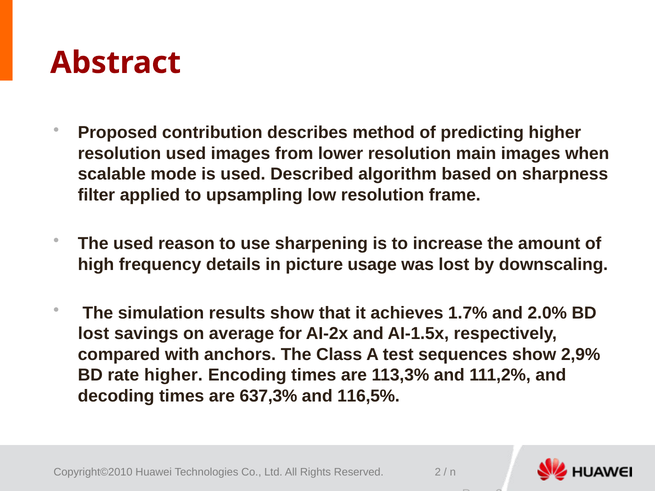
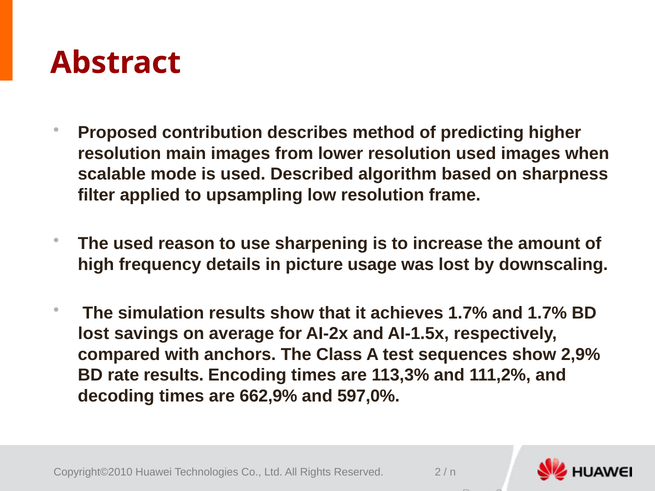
resolution used: used -> main
resolution main: main -> used
and 2.0%: 2.0% -> 1.7%
rate higher: higher -> results
637,3%: 637,3% -> 662,9%
116,5%: 116,5% -> 597,0%
